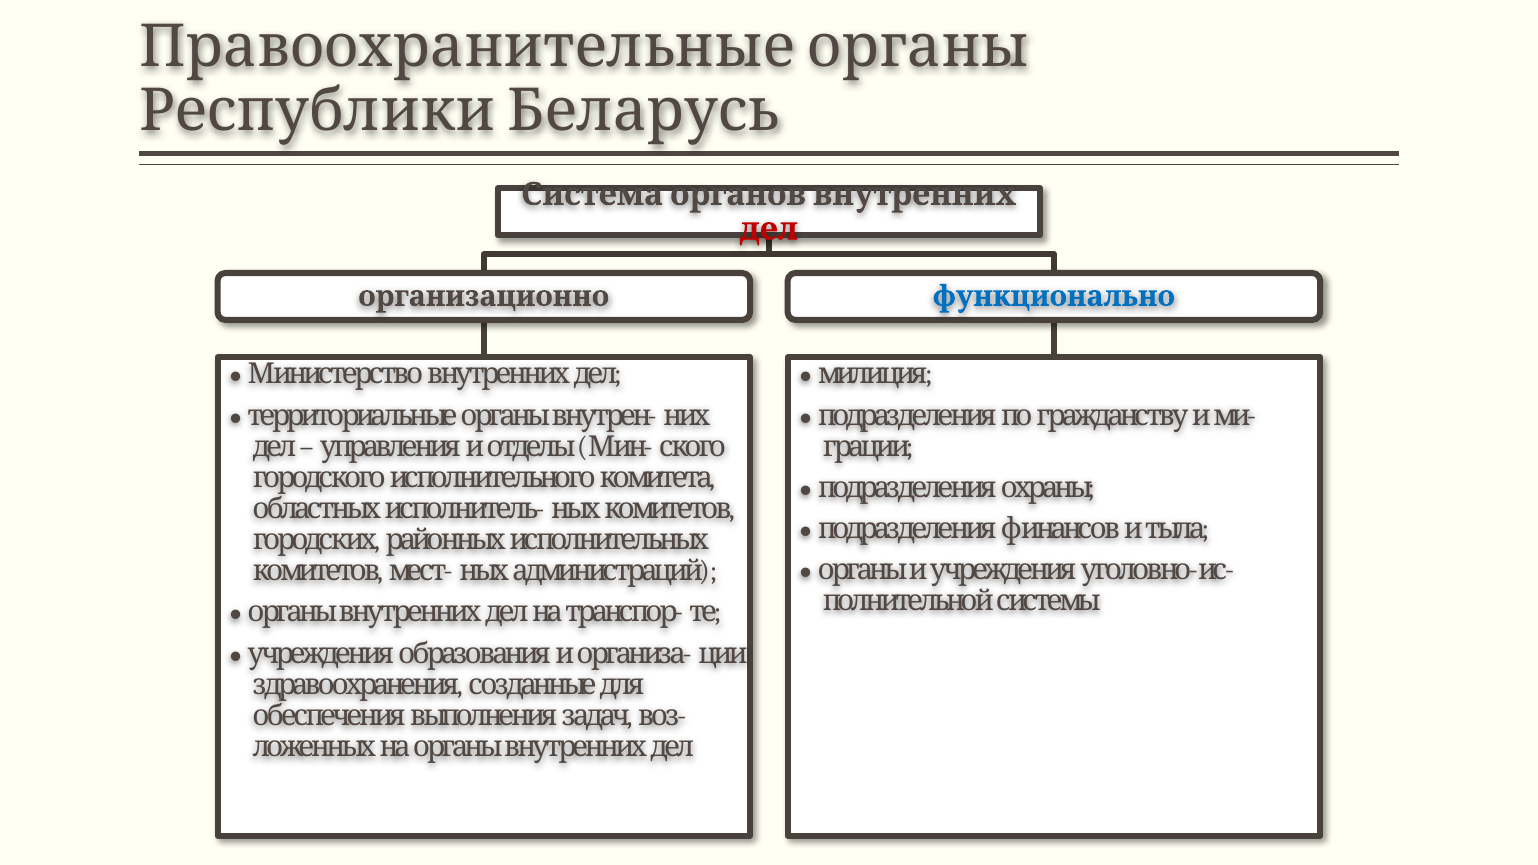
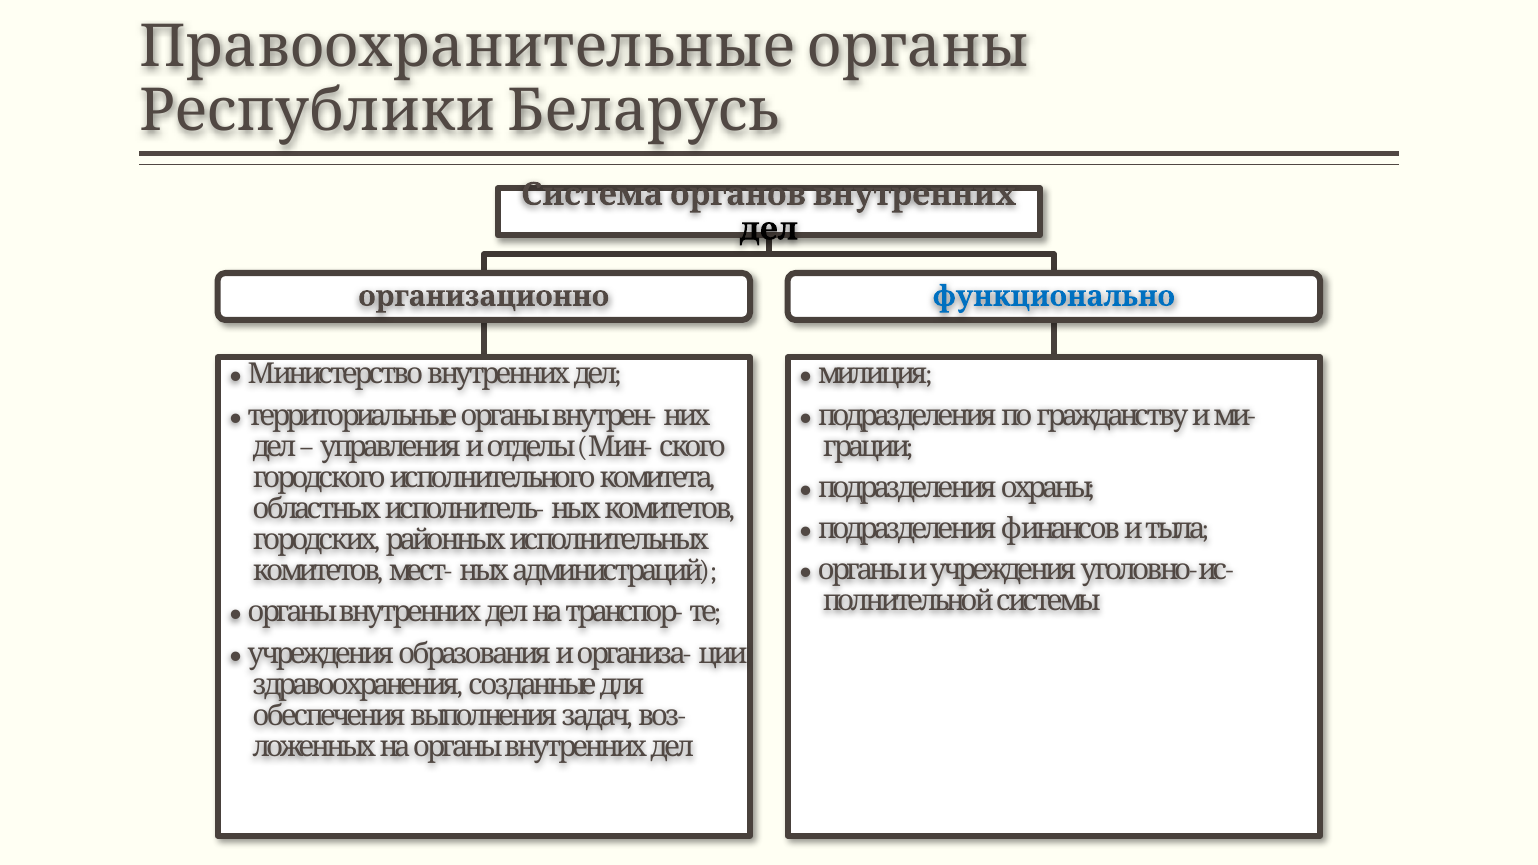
дел at (769, 229) colour: red -> black
